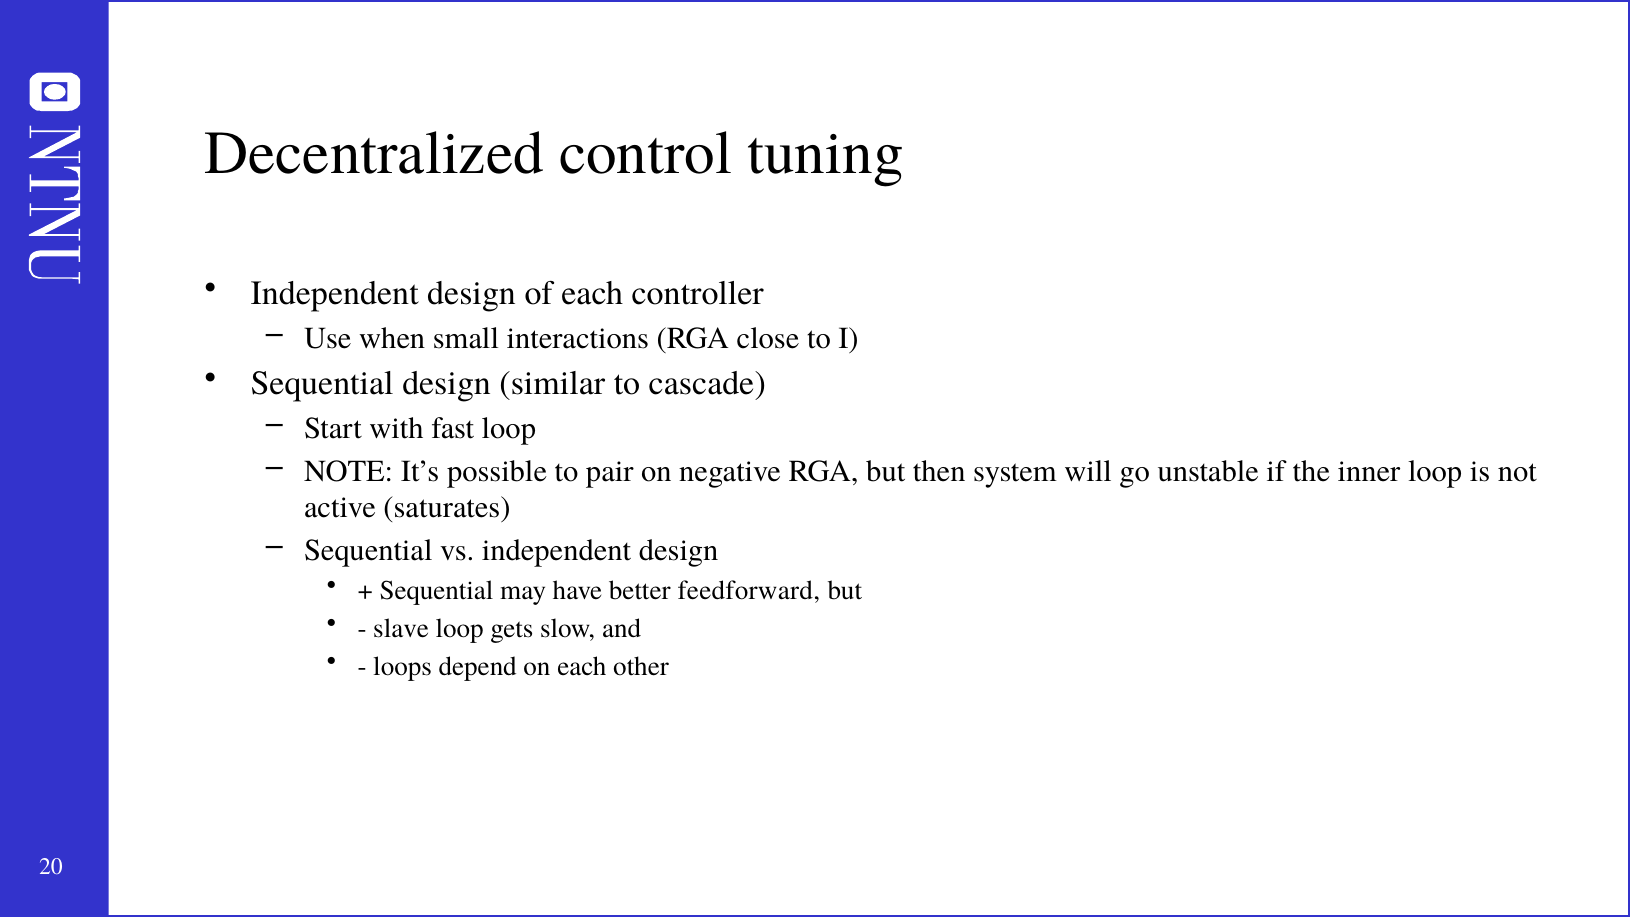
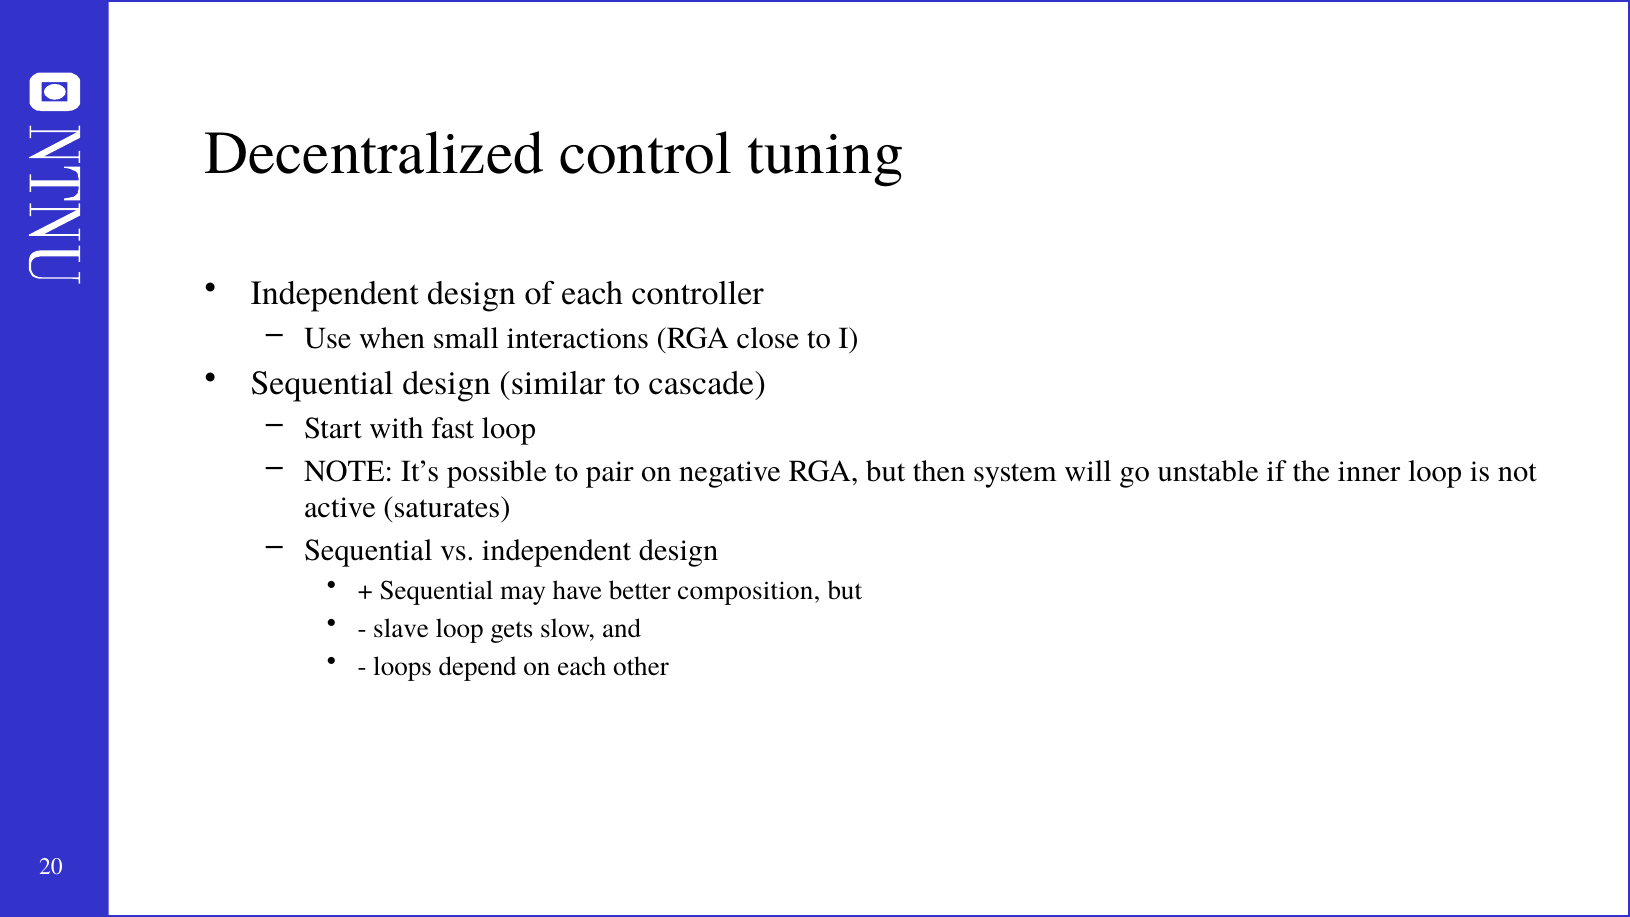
feedforward: feedforward -> composition
